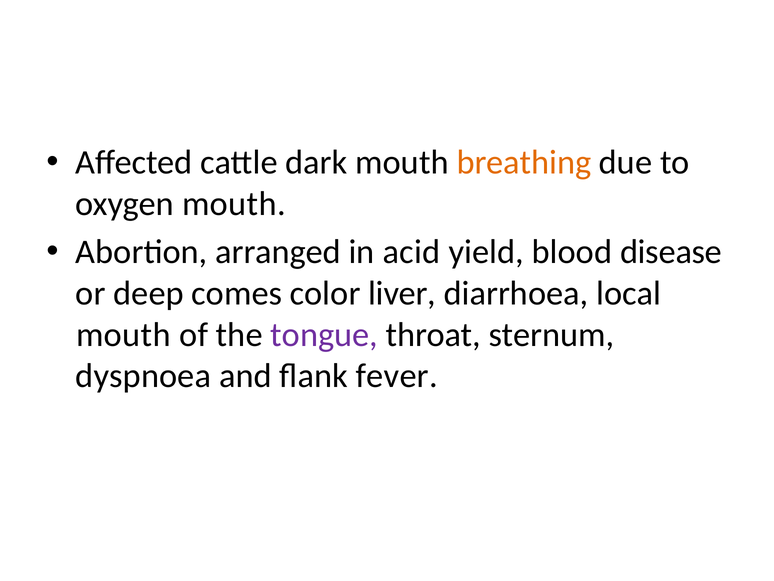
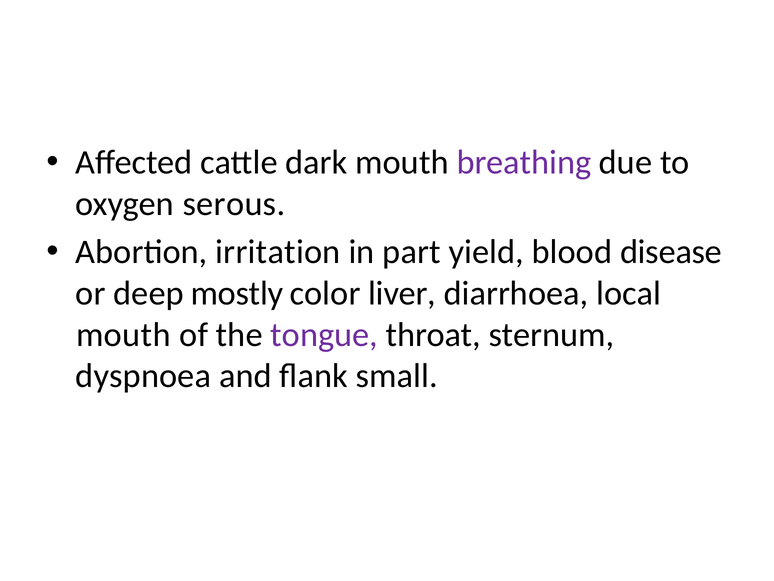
breathing colour: orange -> purple
oxygen mouth: mouth -> serous
arranged: arranged -> irritation
acid: acid -> part
comes: comes -> mostly
fever: fever -> small
